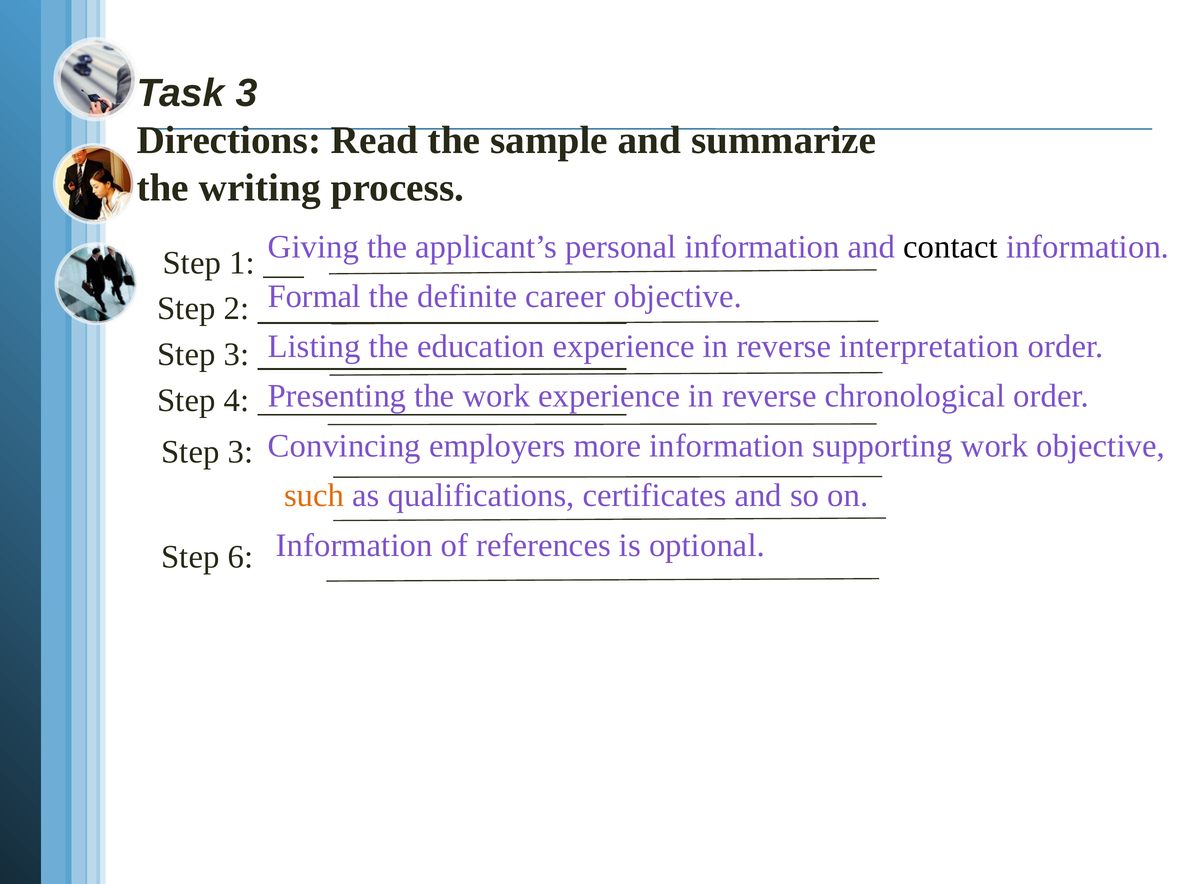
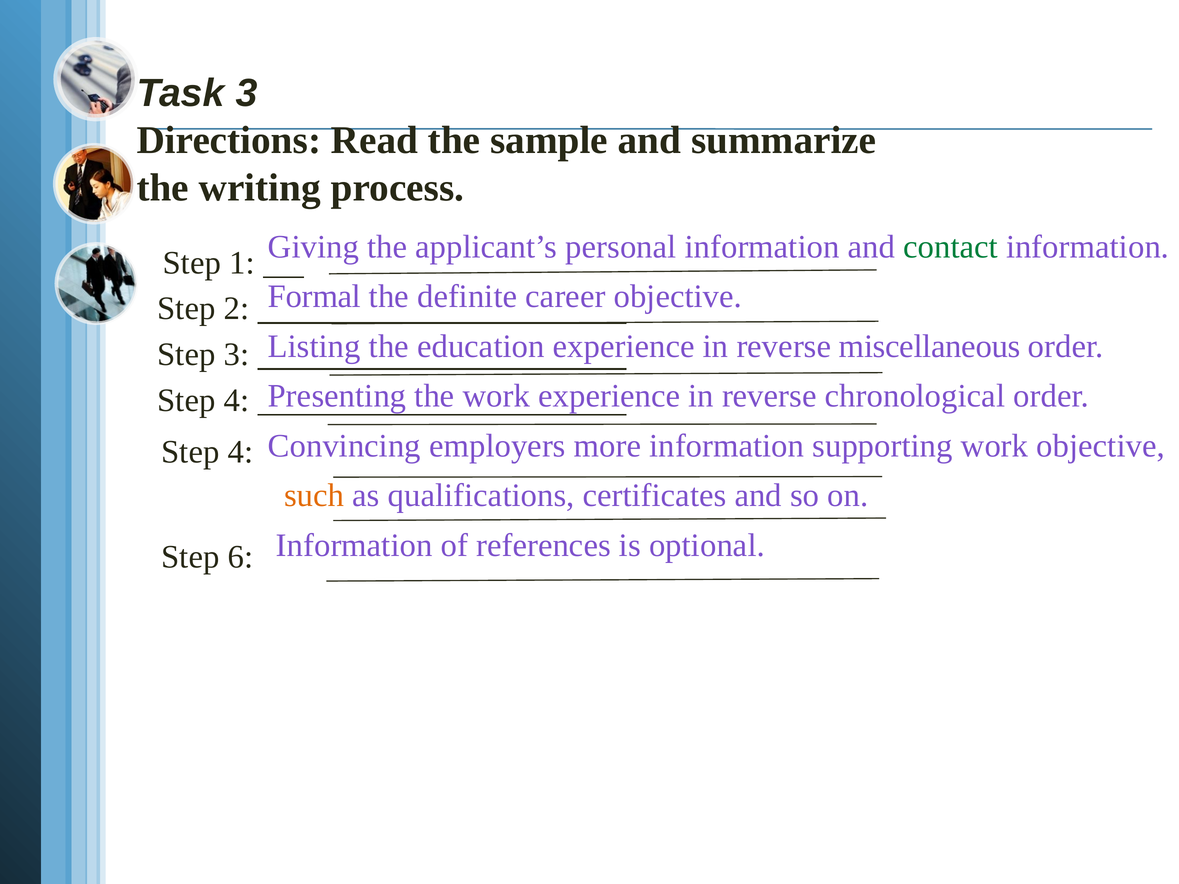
contact colour: black -> green
interpretation: interpretation -> miscellaneous
3 at (240, 452): 3 -> 4
